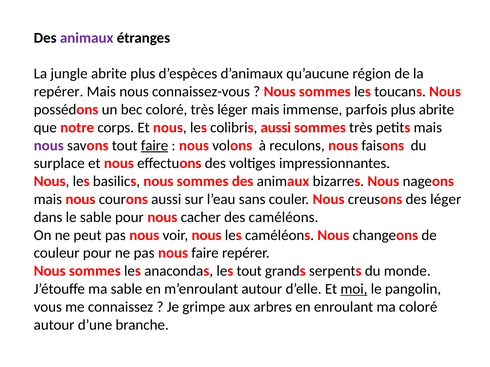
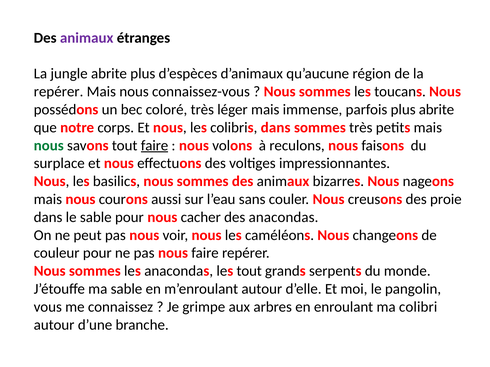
colibris aussi: aussi -> dans
nous at (49, 146) colour: purple -> green
des léger: léger -> proie
des caméléons: caméléons -> anacondas
moi underline: present -> none
ma coloré: coloré -> colibri
